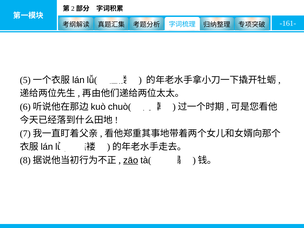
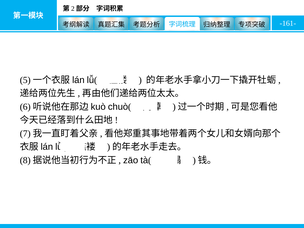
zāo underline: present -> none
